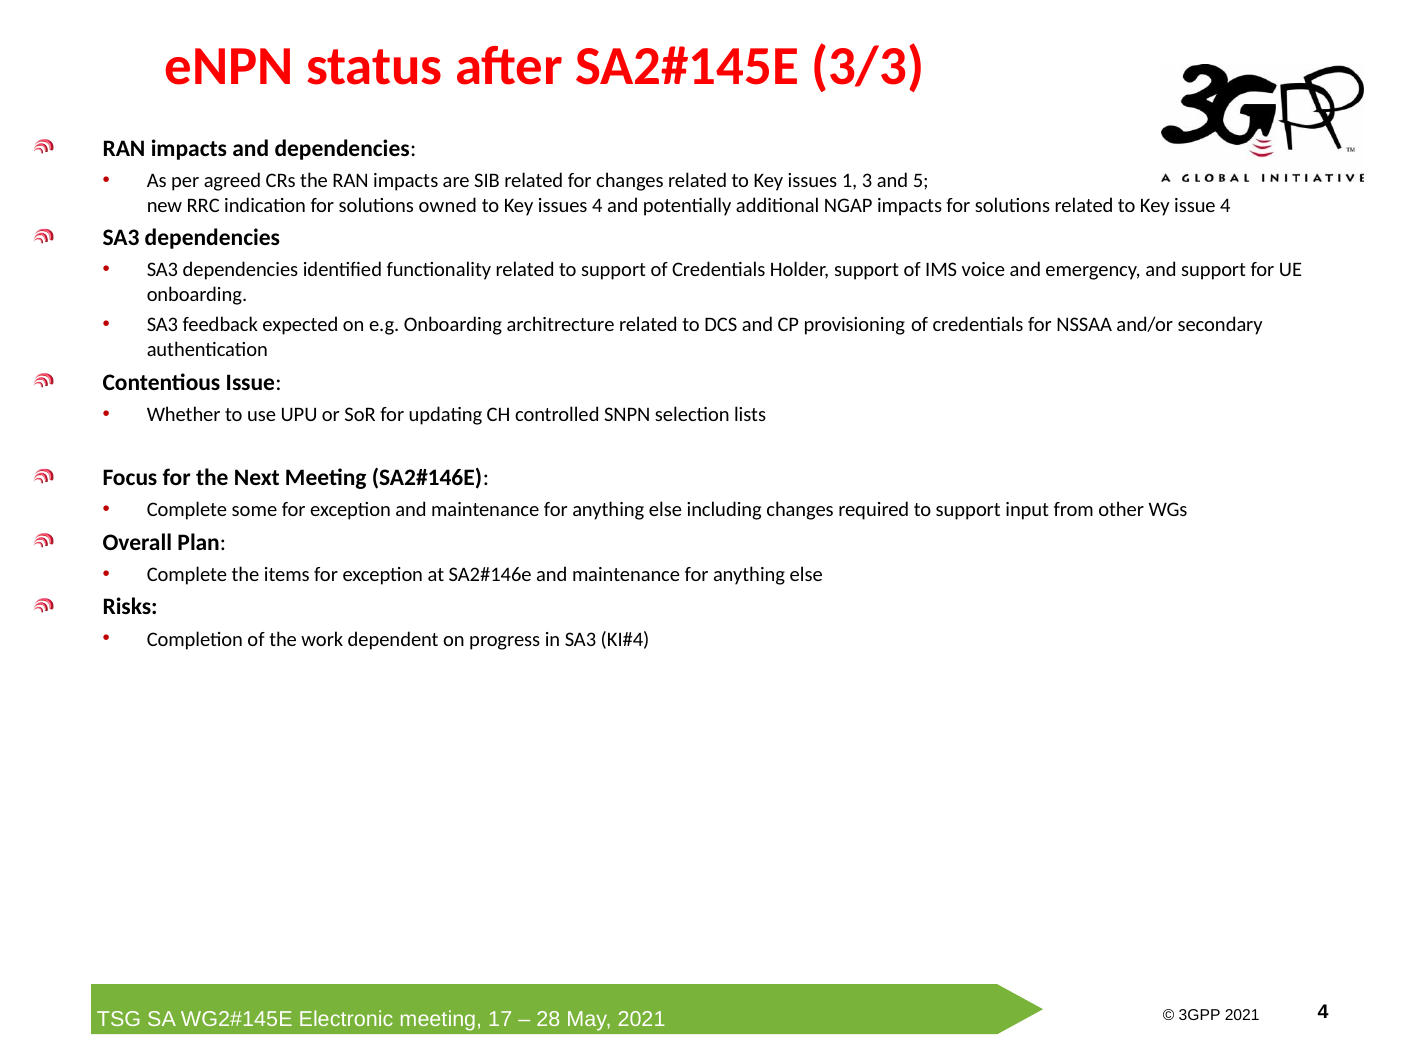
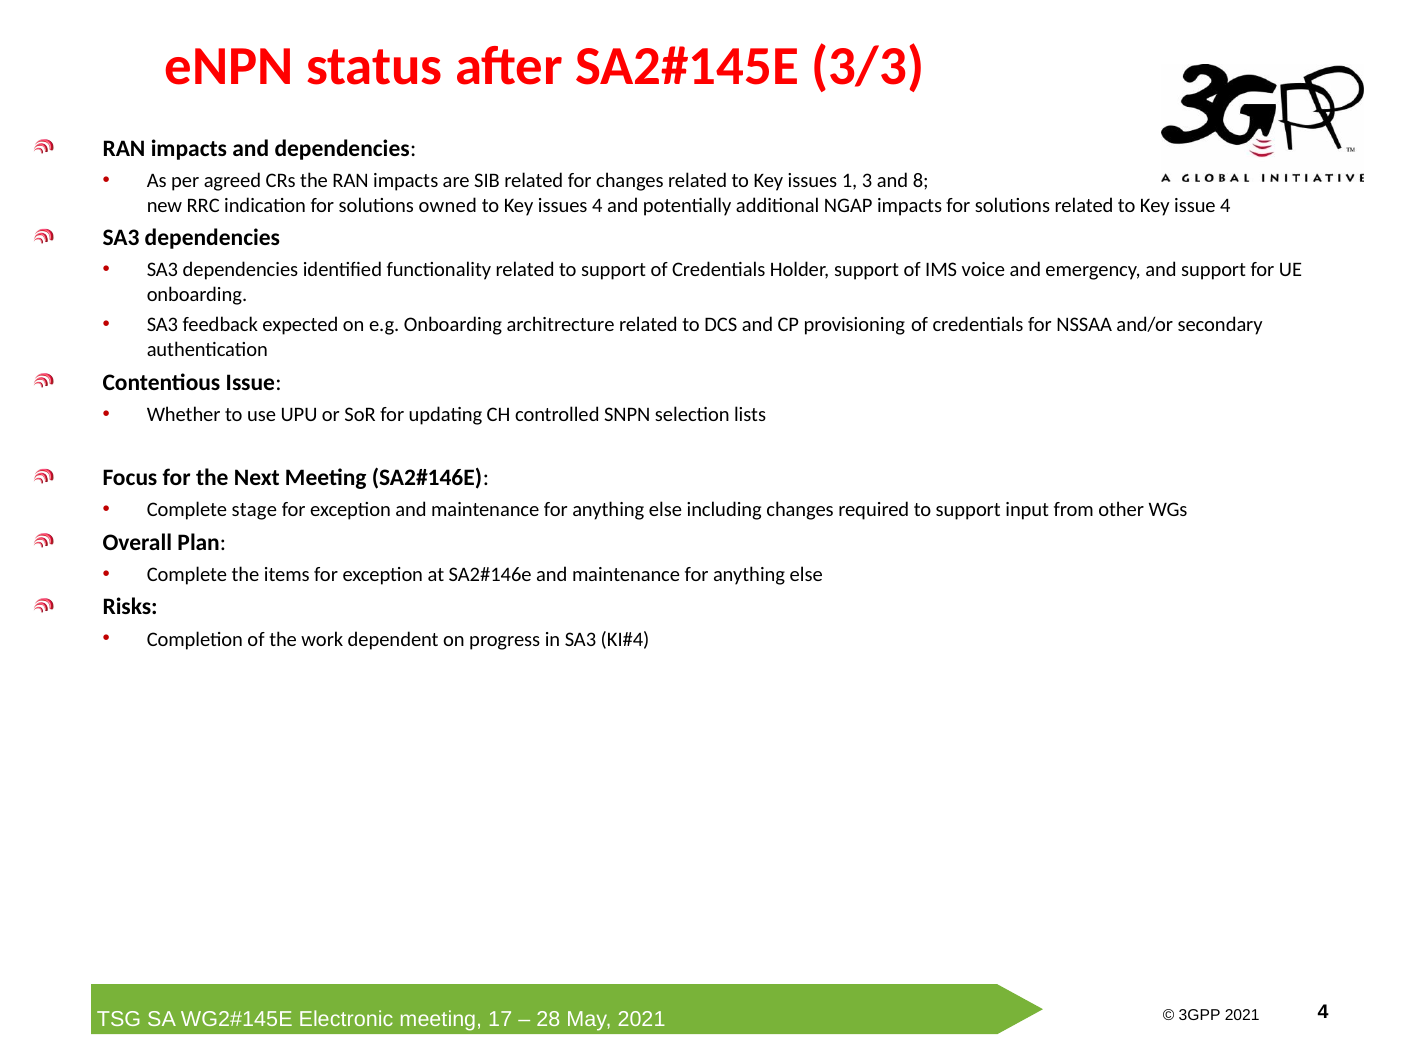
5: 5 -> 8
some: some -> stage
